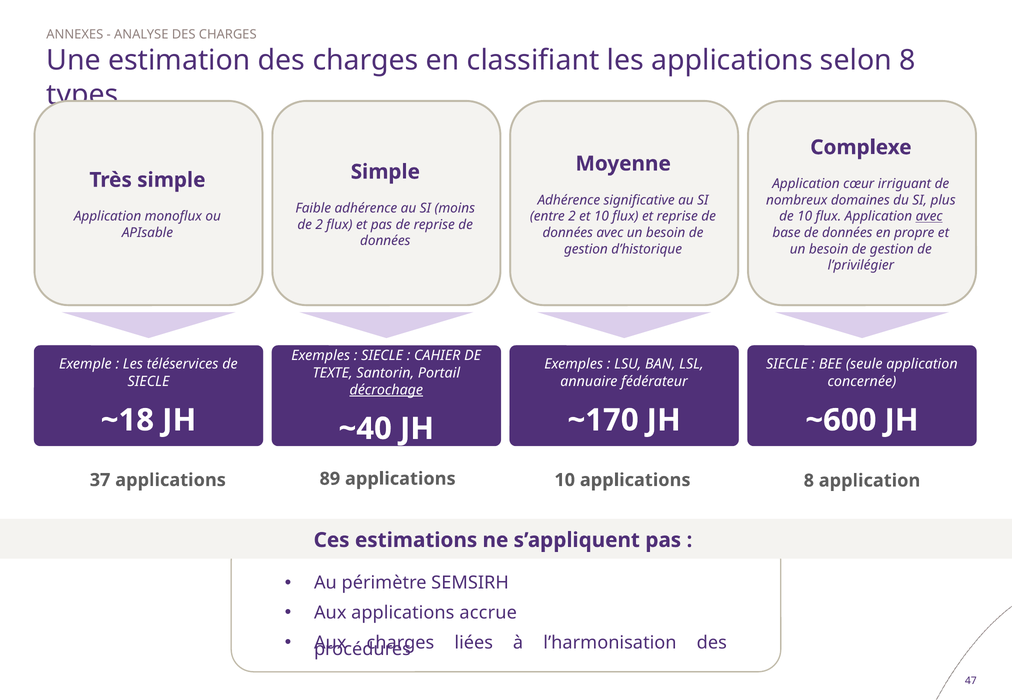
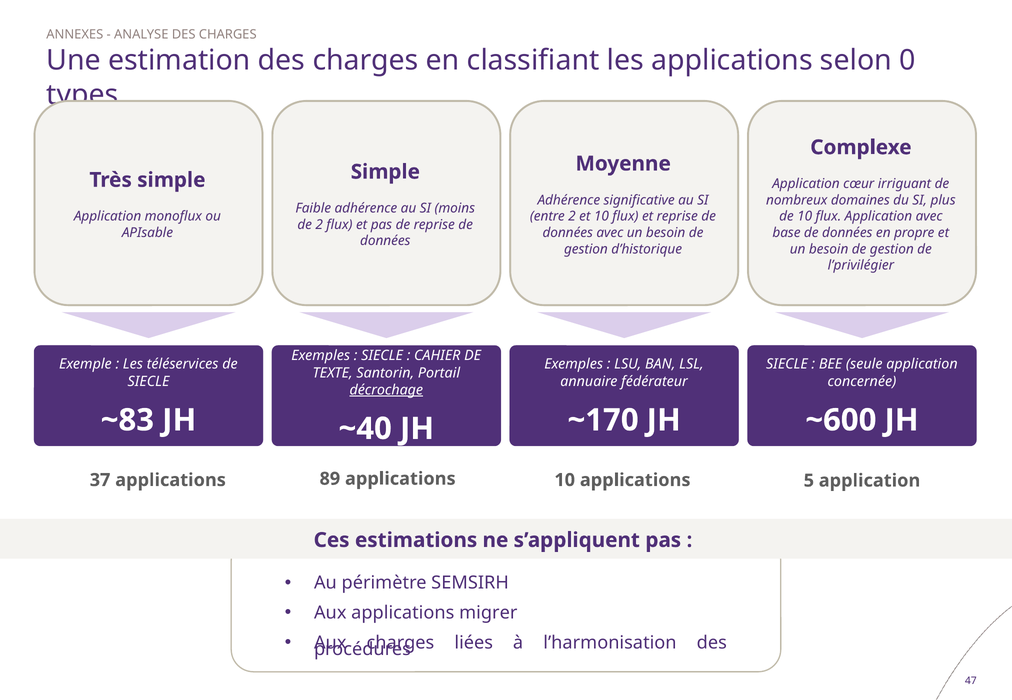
selon 8: 8 -> 0
avec at (929, 217) underline: present -> none
~18: ~18 -> ~83
applications 8: 8 -> 5
accrue: accrue -> migrer
